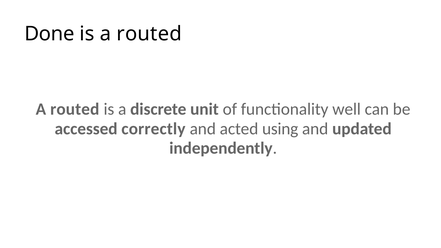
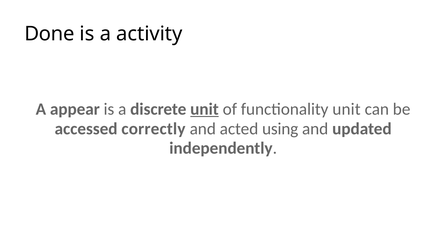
is a routed: routed -> activity
routed at (75, 109): routed -> appear
unit at (204, 109) underline: none -> present
functionality well: well -> unit
